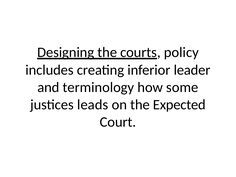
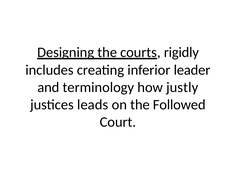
policy: policy -> rigidly
some: some -> justly
Expected: Expected -> Followed
